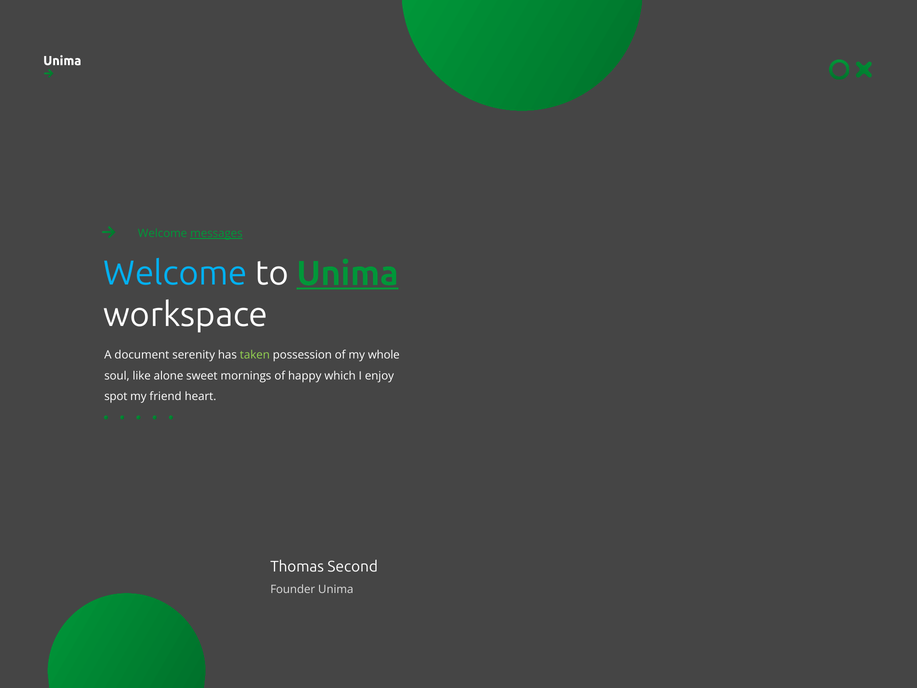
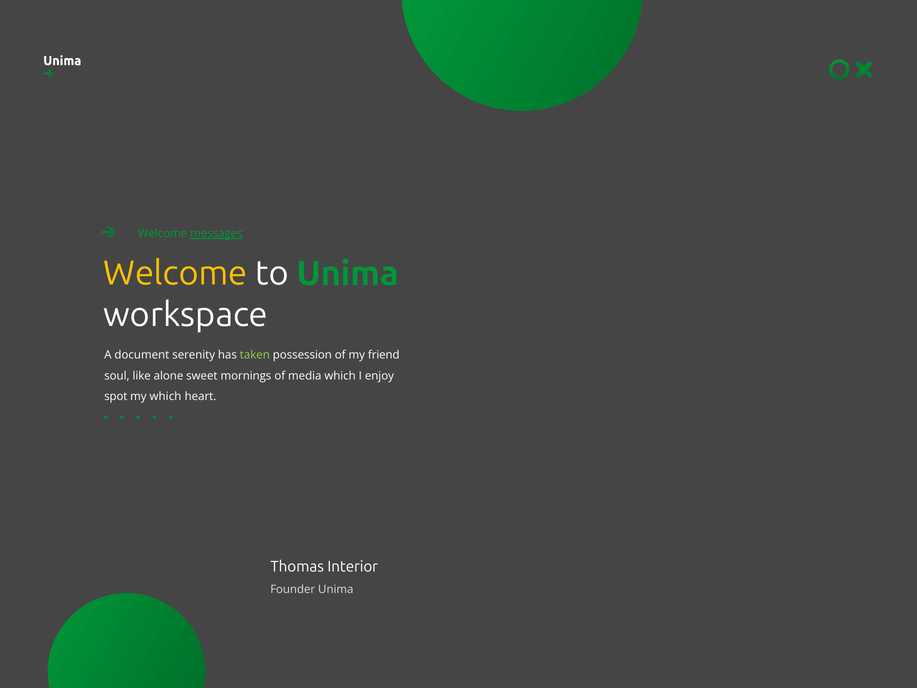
Welcome at (175, 273) colour: light blue -> yellow
Unima at (348, 273) underline: present -> none
whole: whole -> friend
happy: happy -> media
my friend: friend -> which
Second: Second -> Interior
